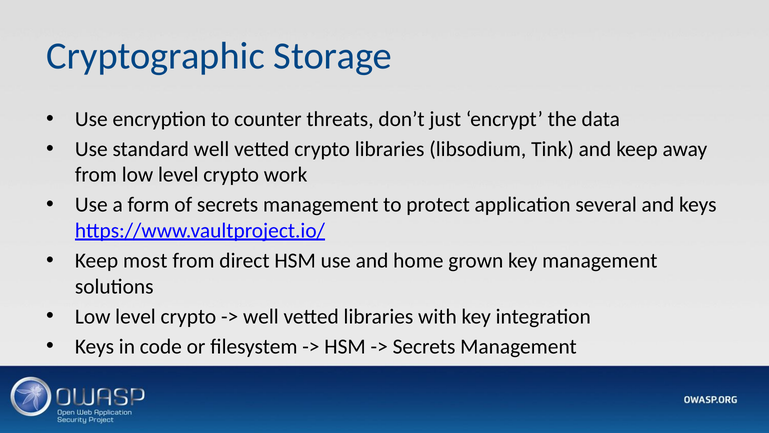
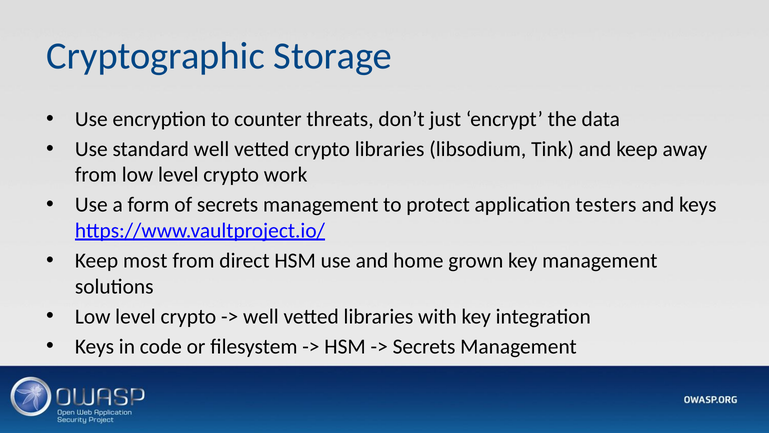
several: several -> testers
